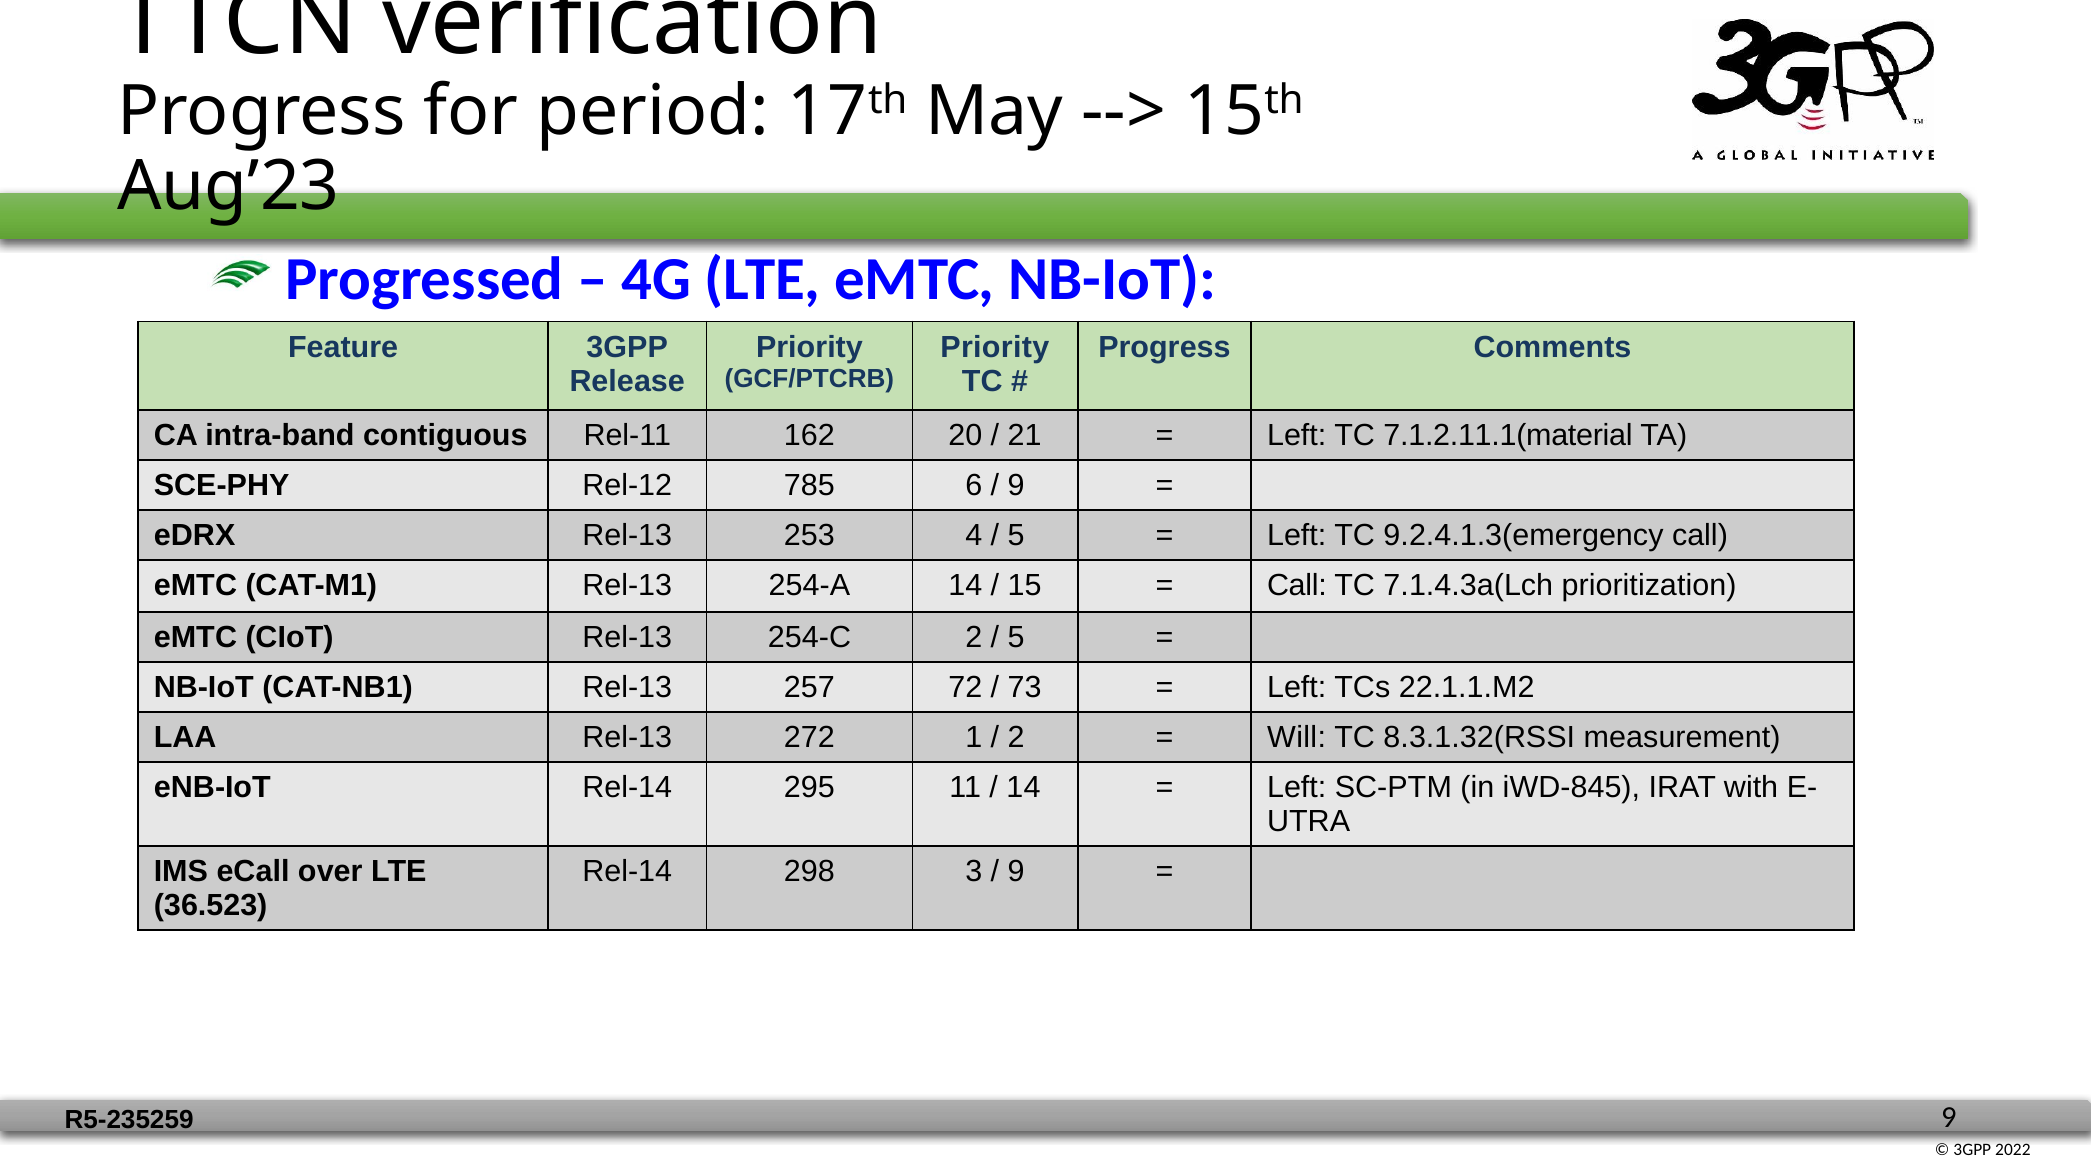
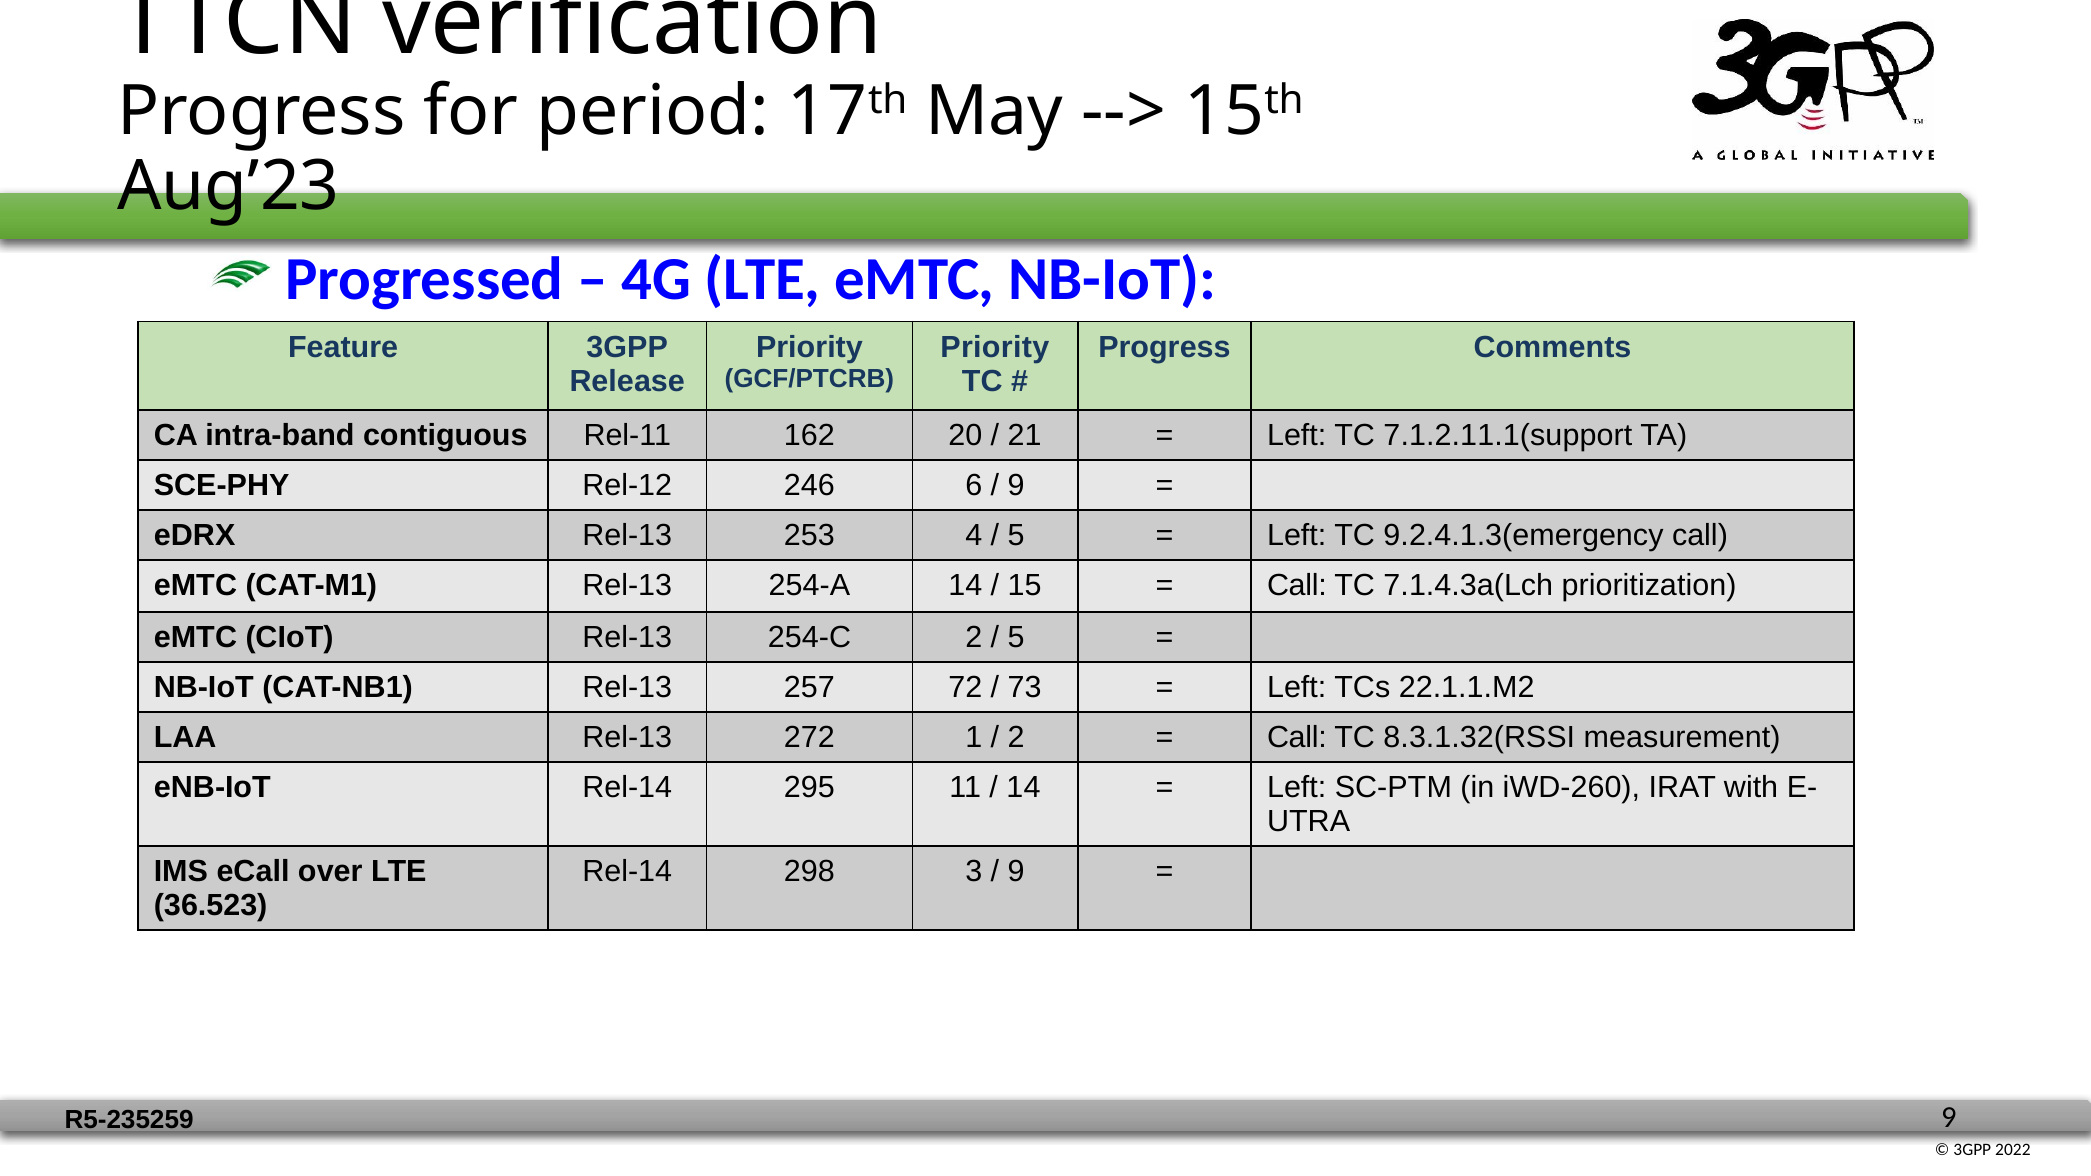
7.1.2.11.1(material: 7.1.2.11.1(material -> 7.1.2.11.1(support
785: 785 -> 246
Will at (1297, 737): Will -> Call
iWD-845: iWD-845 -> iWD-260
